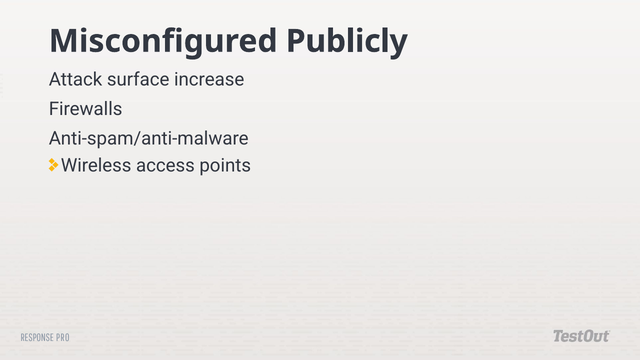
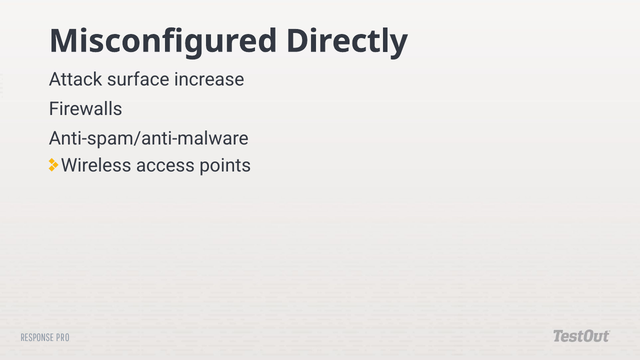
Publicly: Publicly -> Directly
